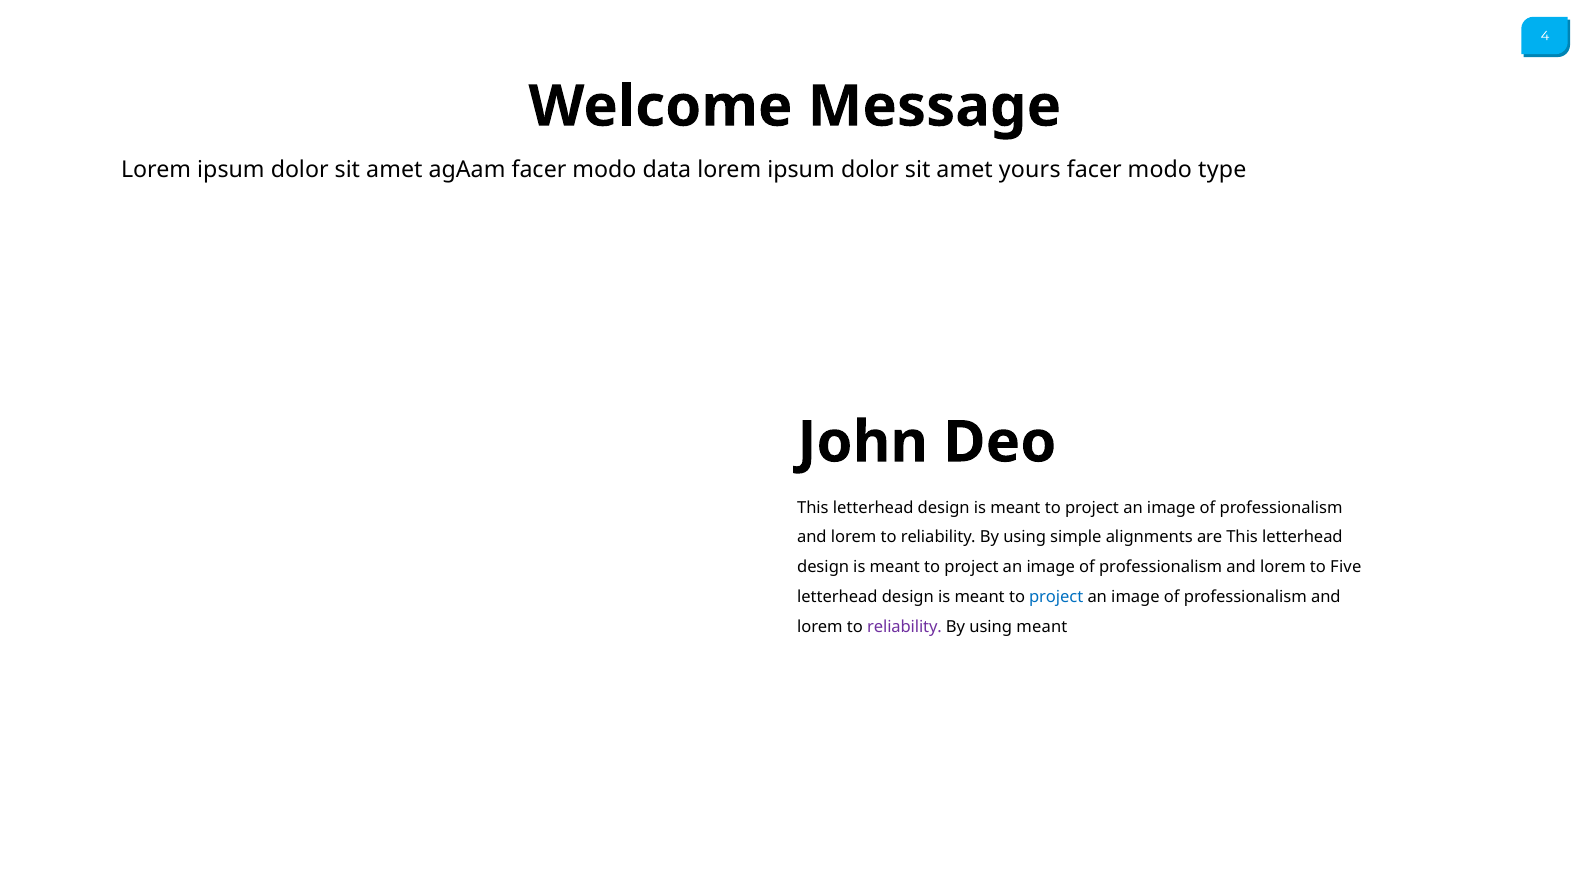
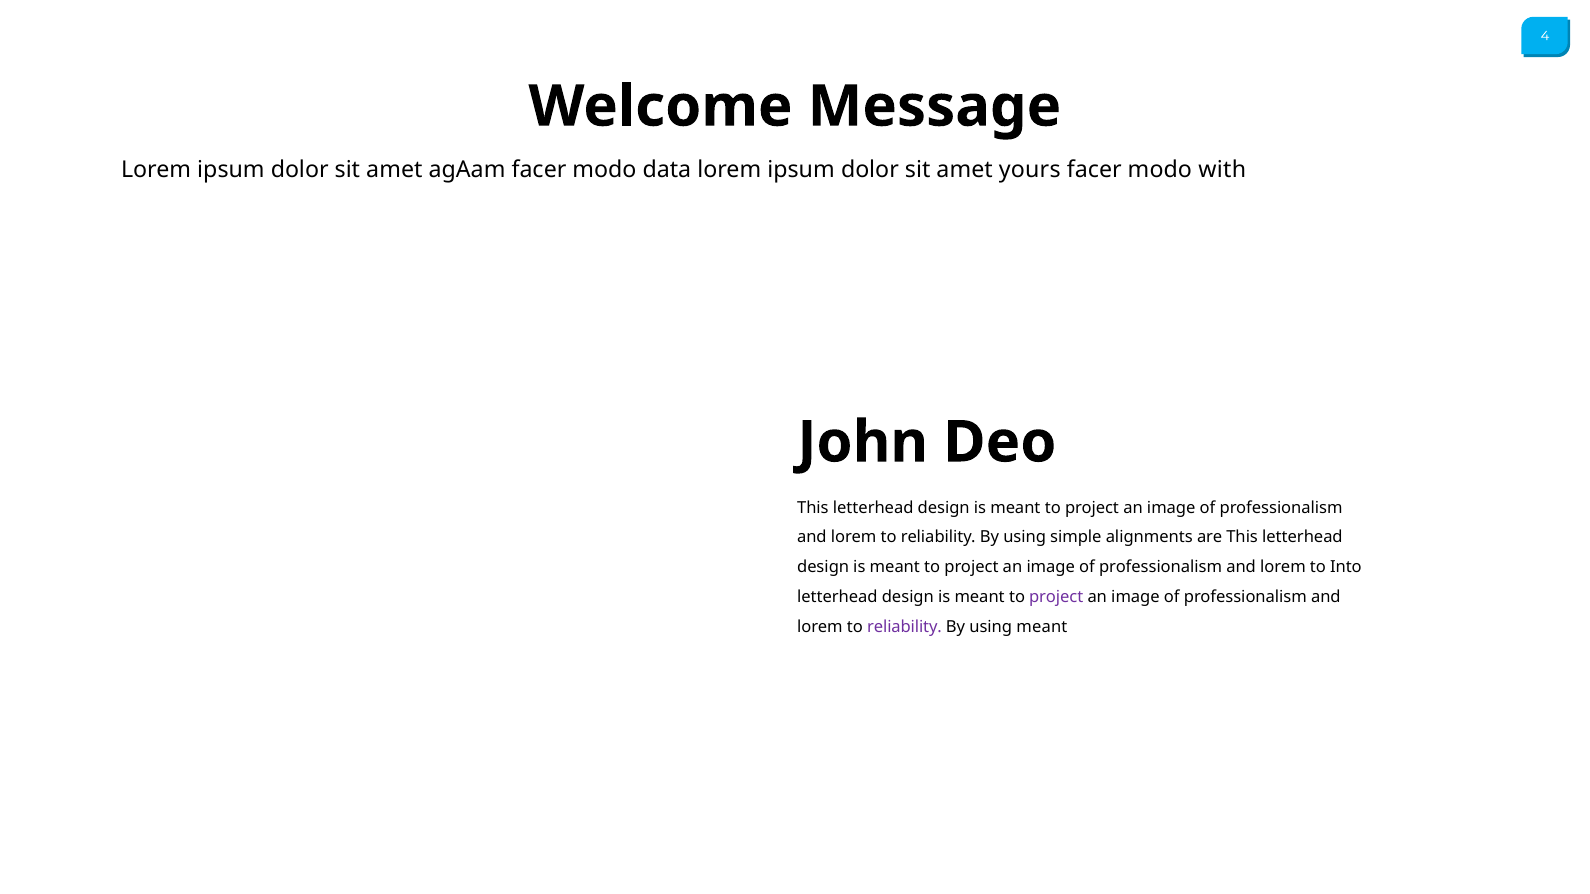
type: type -> with
Five: Five -> Into
project at (1056, 597) colour: blue -> purple
